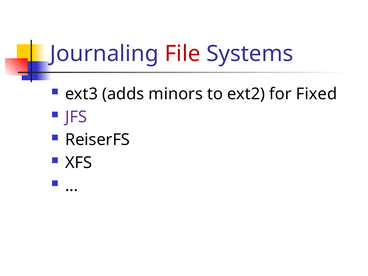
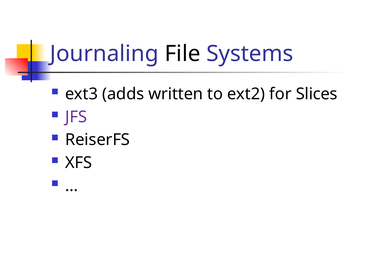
File colour: red -> black
minors: minors -> written
Fixed: Fixed -> Slices
